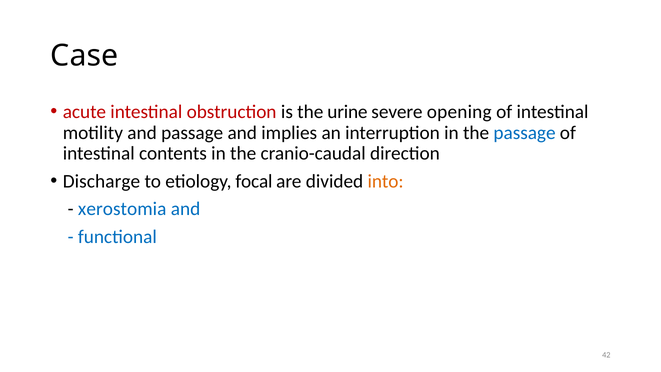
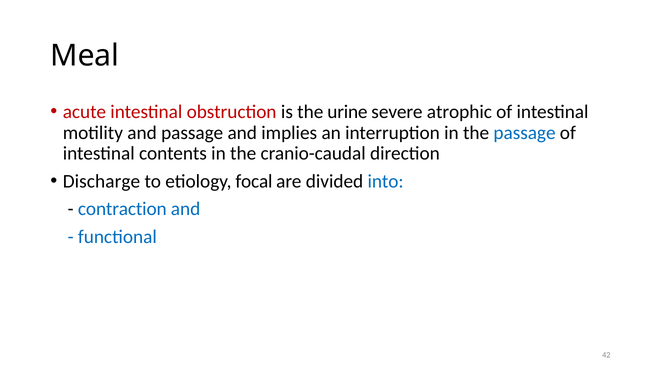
Case: Case -> Meal
opening: opening -> atrophic
into colour: orange -> blue
xerostomia: xerostomia -> contraction
